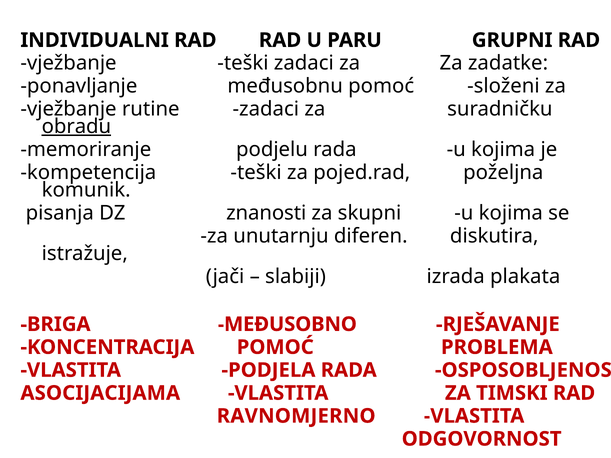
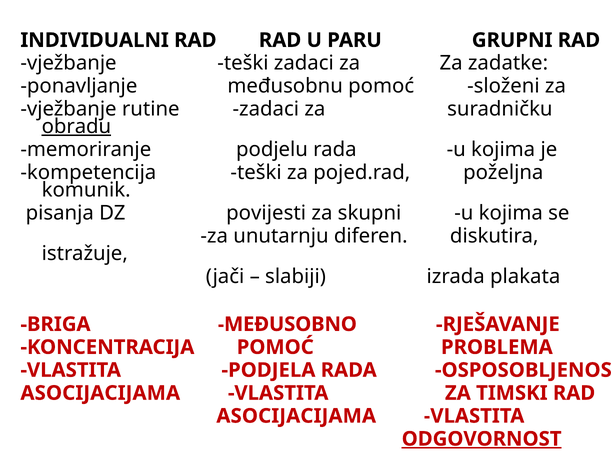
znanosti: znanosti -> povijesti
RAVNOMJERNO at (296, 416): RAVNOMJERNO -> ASOCIJACIJAMA
ODGOVORNOST underline: none -> present
